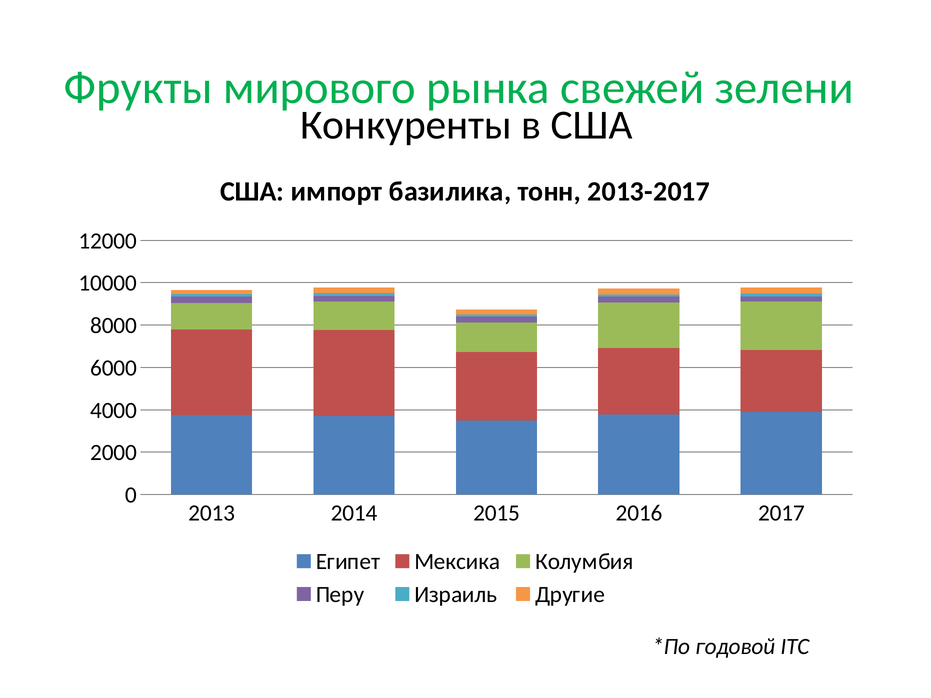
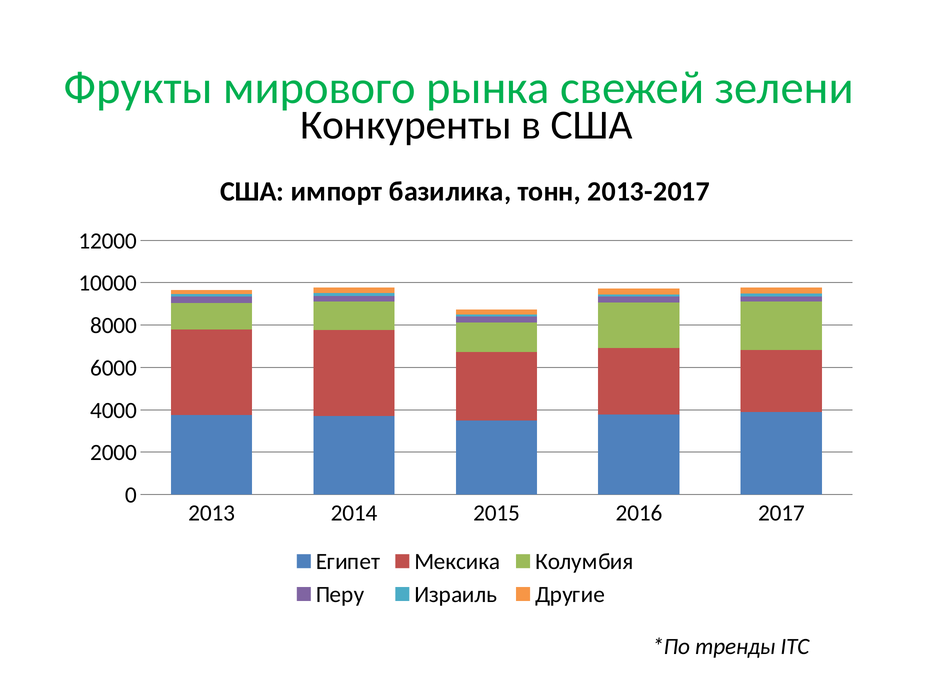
годовой: годовой -> тренды
